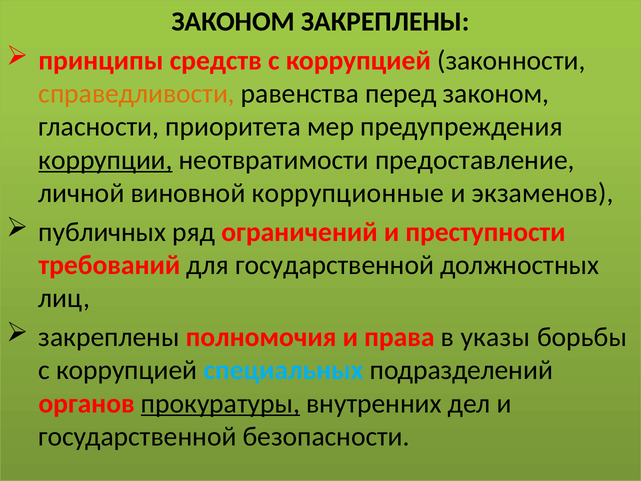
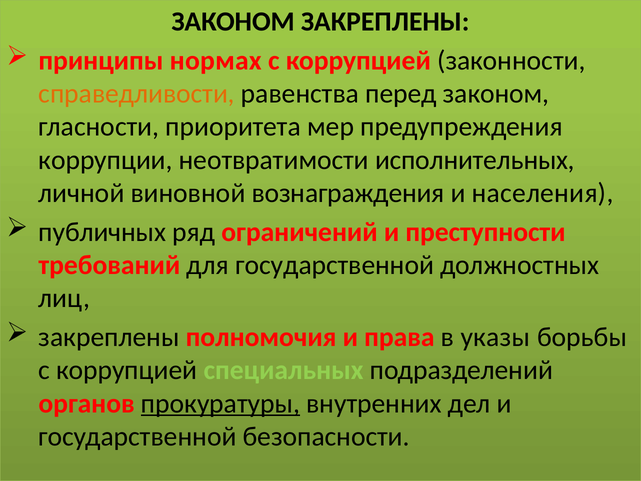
средств: средств -> нормах
коррупции underline: present -> none
предоставление: предоставление -> исполнительных
коррупционные: коррупционные -> вознаграждения
экзаменов: экзаменов -> населения
специальных colour: light blue -> light green
